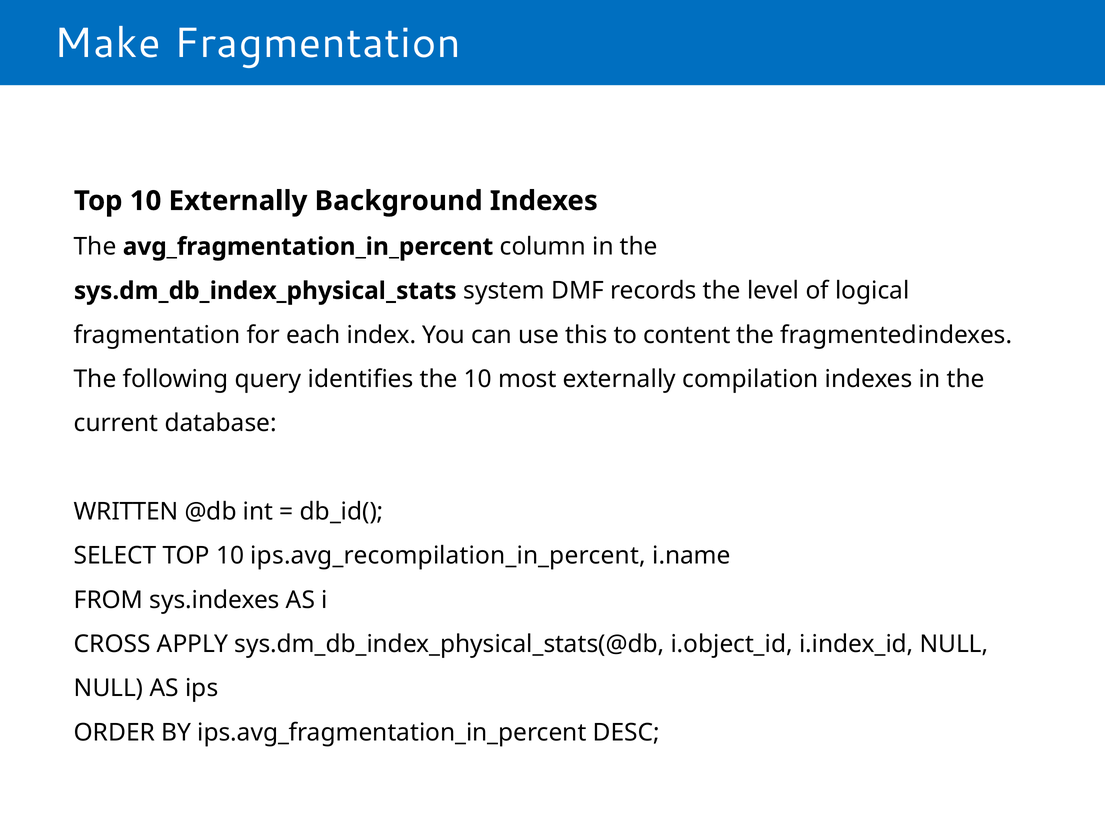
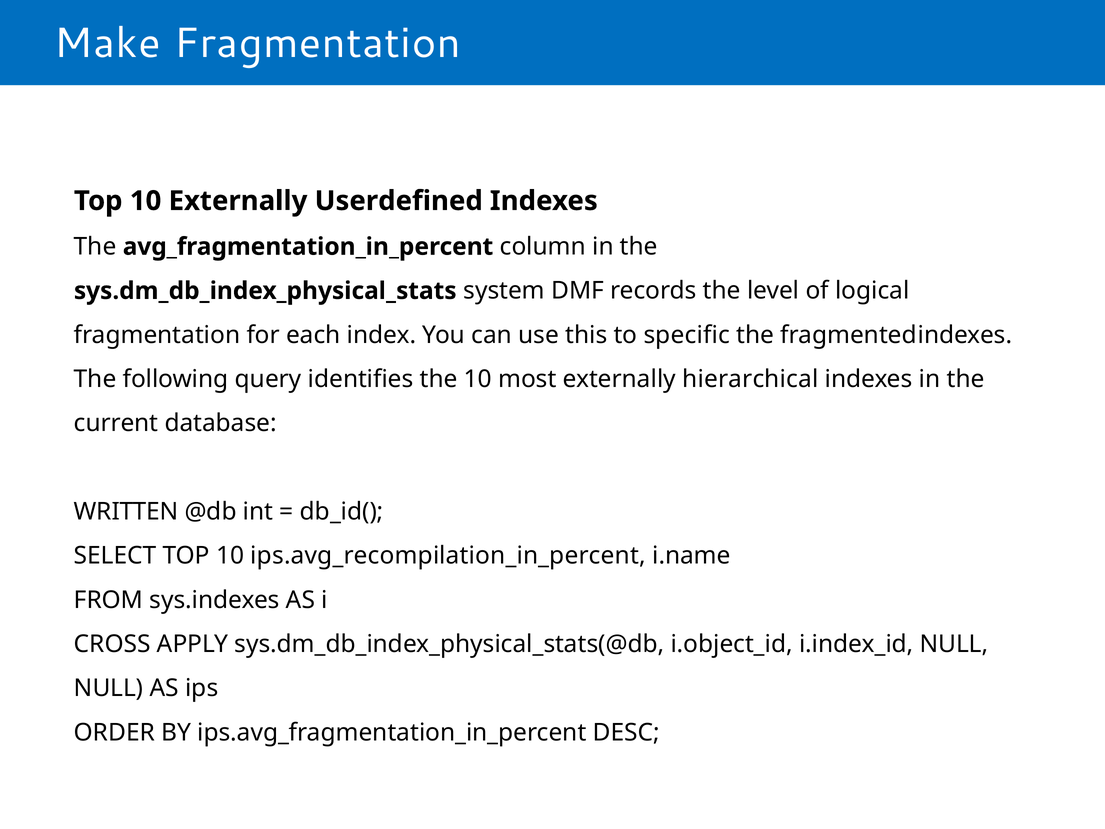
Background: Background -> Userdefined
content: content -> specific
compilation: compilation -> hierarchical
